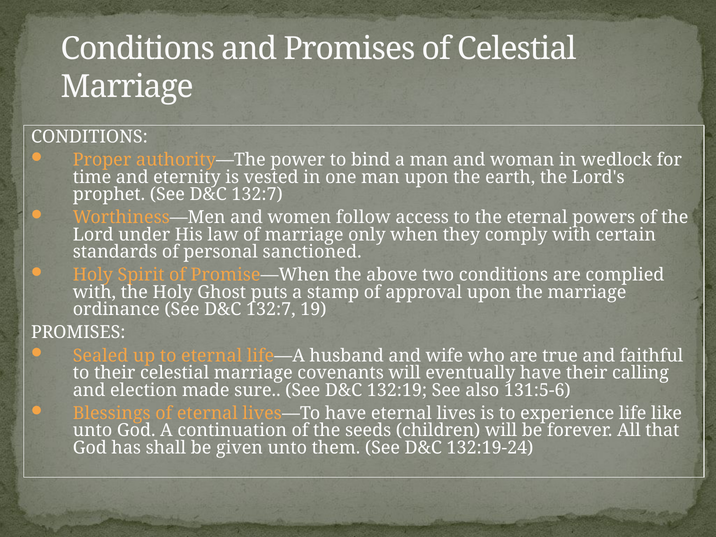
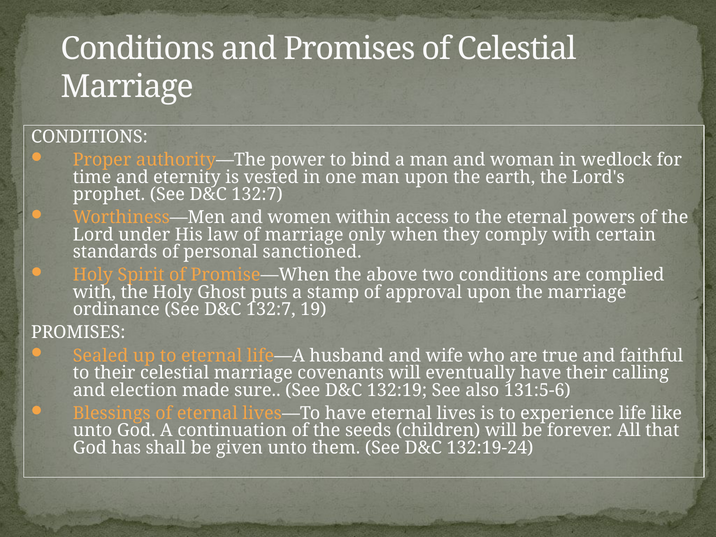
follow: follow -> within
